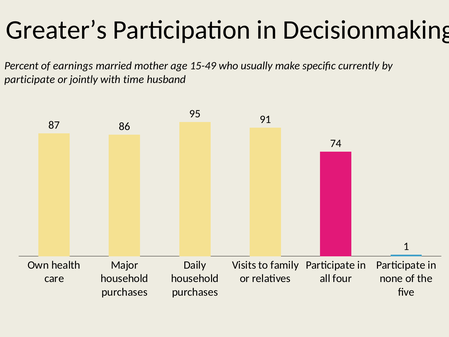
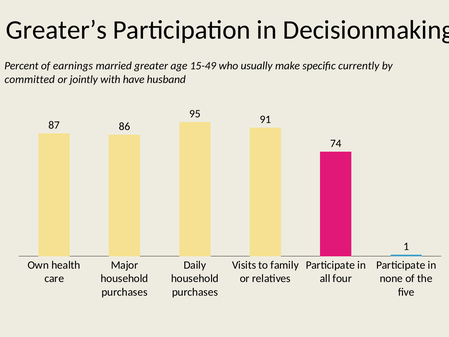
mother: mother -> greater
participate at (30, 79): participate -> committed
time: time -> have
